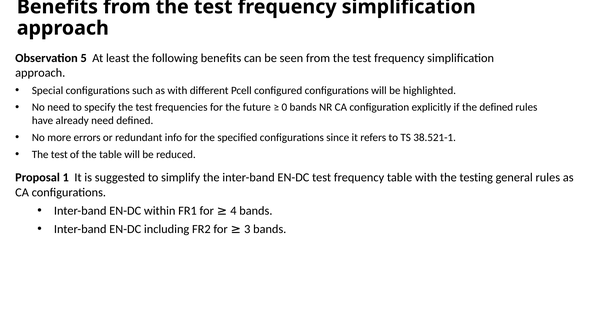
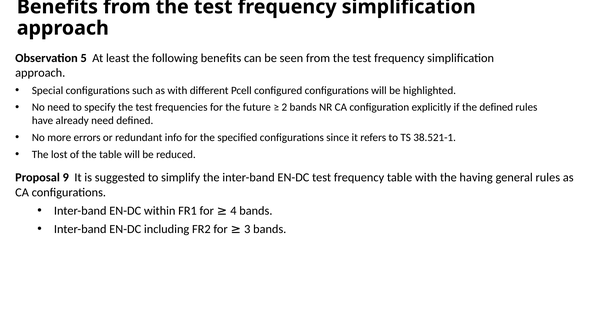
0: 0 -> 2
test at (59, 155): test -> lost
1: 1 -> 9
testing: testing -> having
